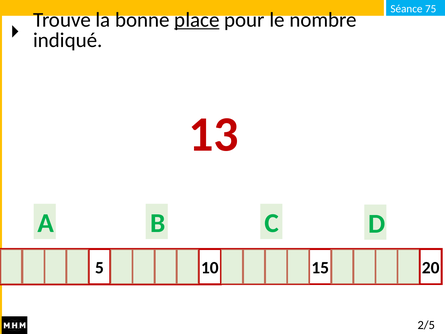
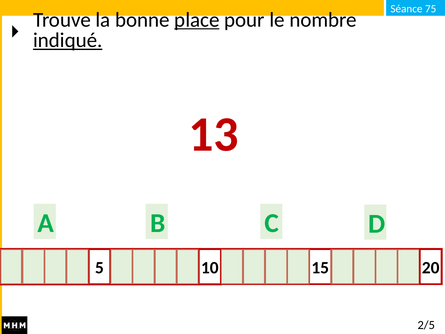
indiqué underline: none -> present
